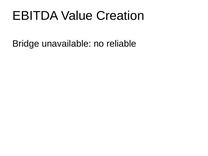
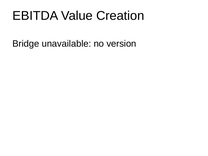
reliable: reliable -> version
